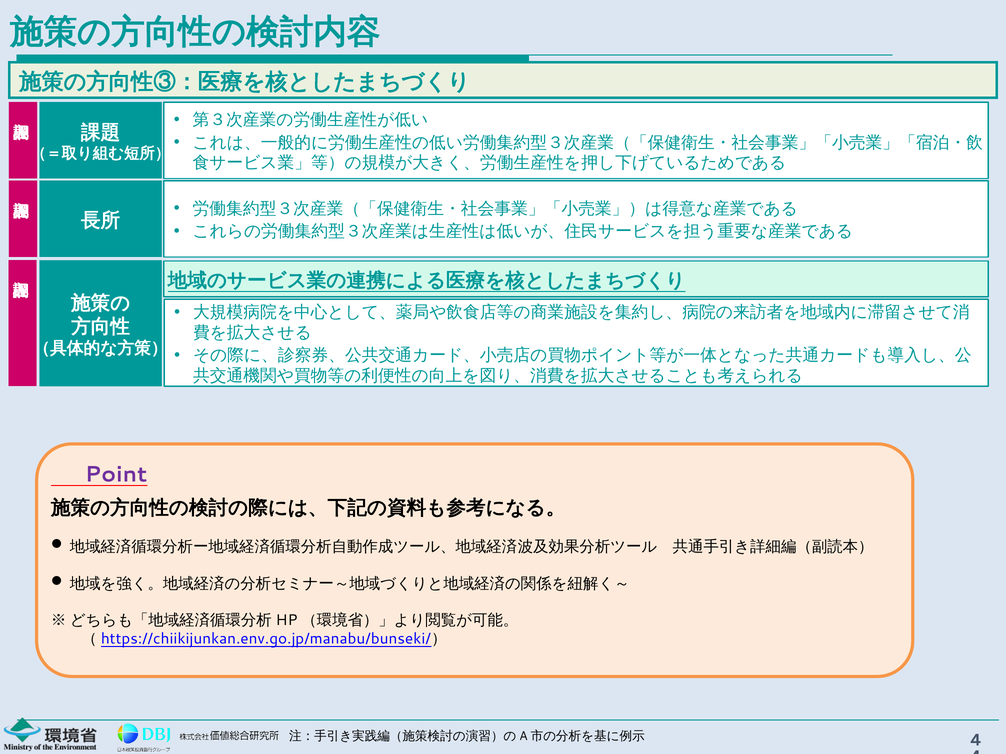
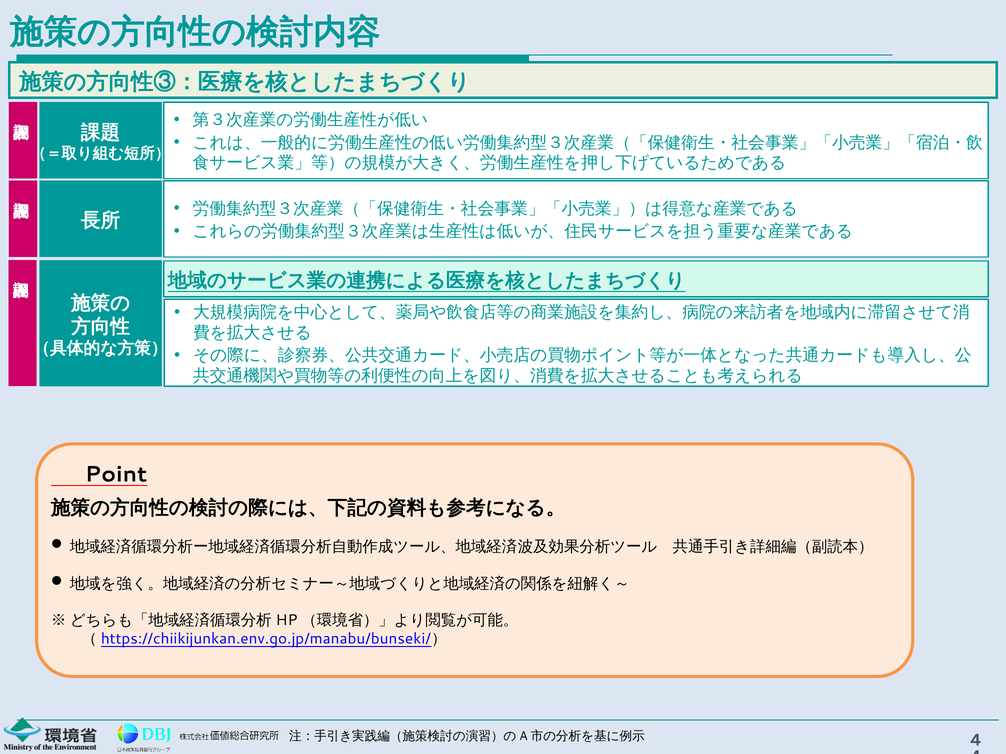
Point colour: purple -> black
